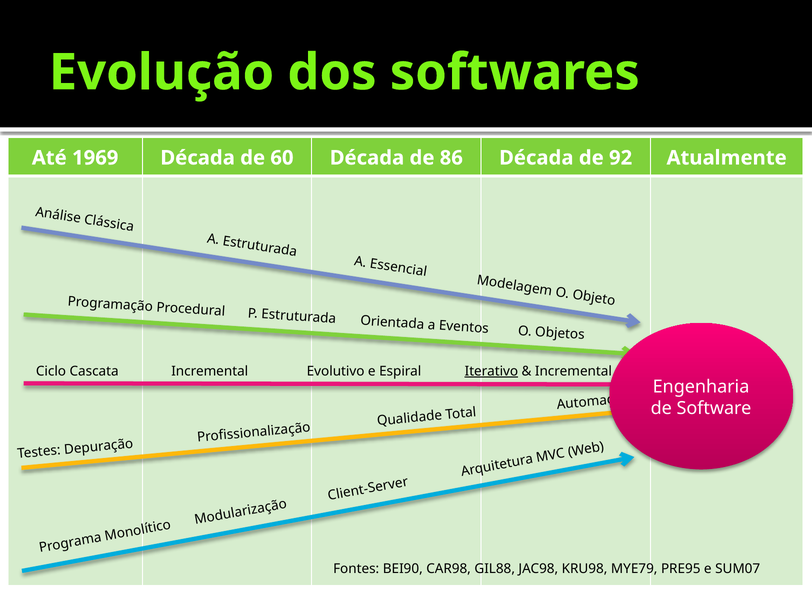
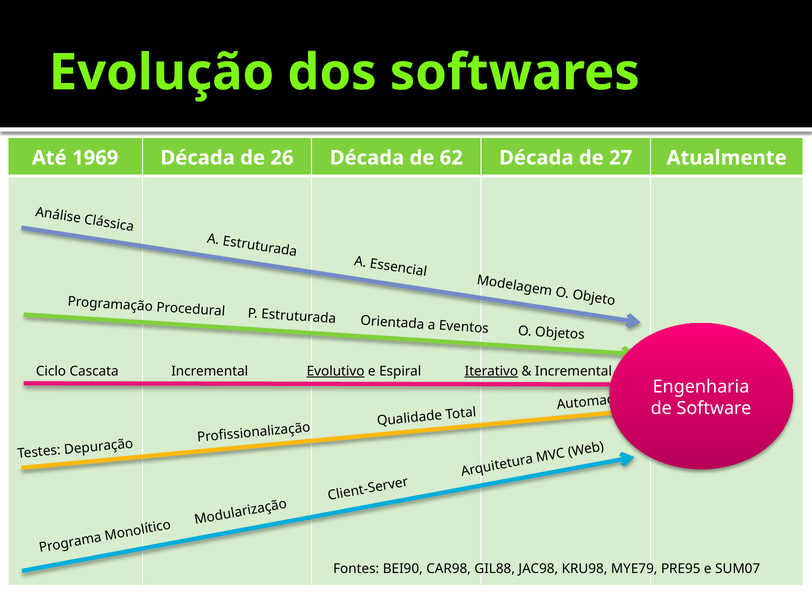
60: 60 -> 26
86: 86 -> 62
92: 92 -> 27
Evolutivo underline: none -> present
